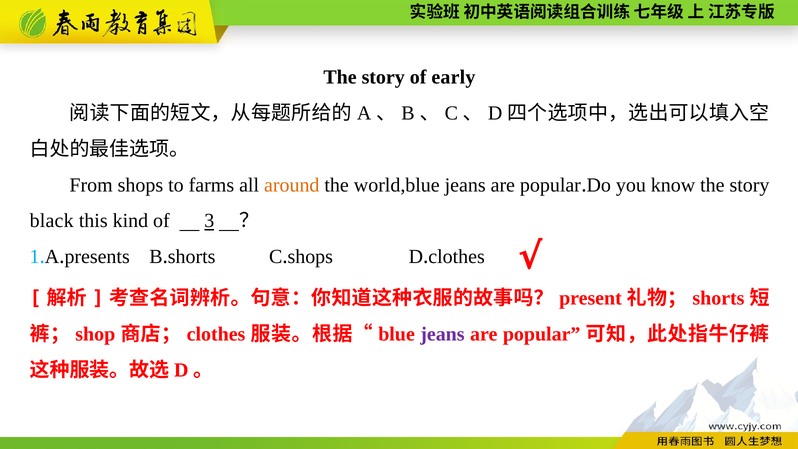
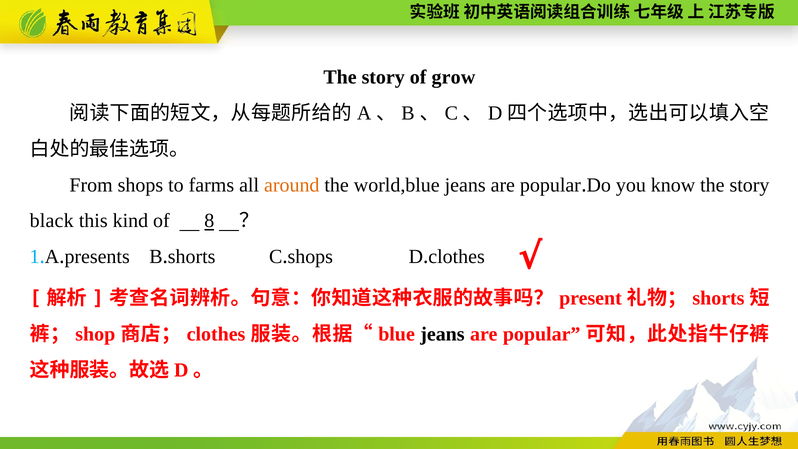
early: early -> grow
3: 3 -> 8
jeans at (442, 334) colour: purple -> black
